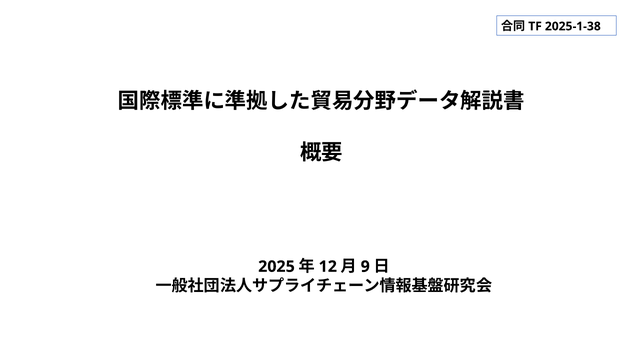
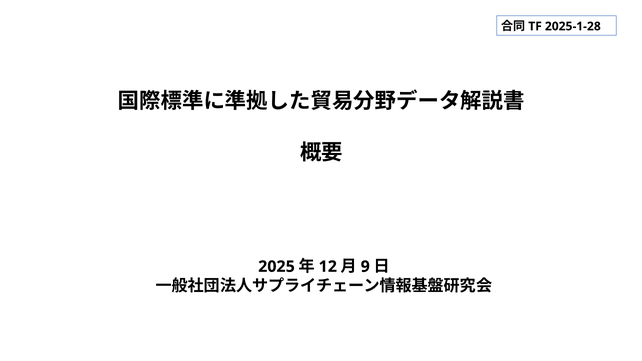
2025-1-38: 2025-1-38 -> 2025-1-28
